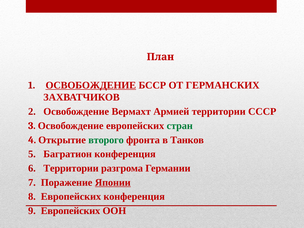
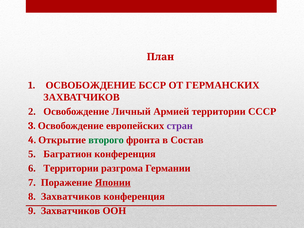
ОСВОБОЖДЕНИЕ at (91, 85) underline: present -> none
Вермахт: Вермахт -> Личный
стран colour: green -> purple
Танков: Танков -> Состав
8 Европейских: Европейских -> Захватчиков
9 Европейских: Европейских -> Захватчиков
